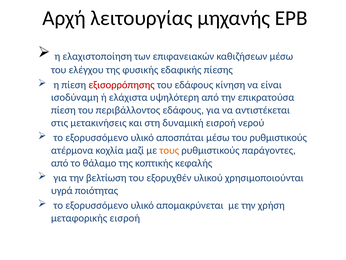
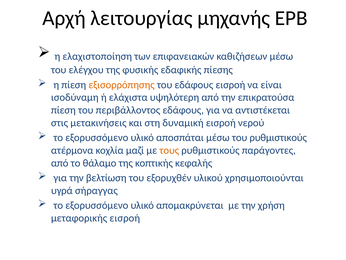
εξισορρόπησης colour: red -> orange
εδάφους κίνηση: κίνηση -> εισροή
ποιότητας: ποιότητας -> σήραγγας
